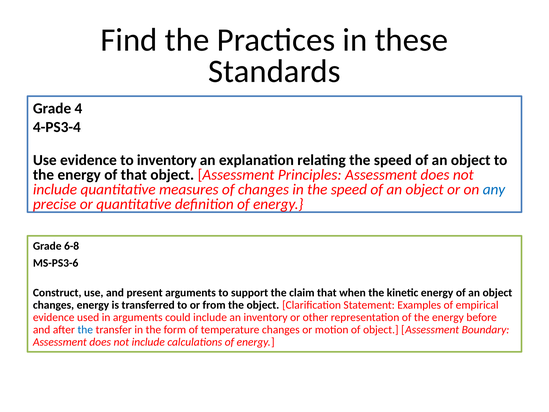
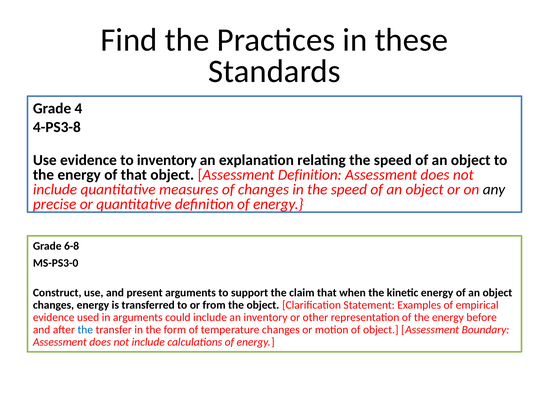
4-PS3-4: 4-PS3-4 -> 4-PS3-8
Assessment Principles: Principles -> Definition
any colour: blue -> black
MS-PS3-6: MS-PS3-6 -> MS-PS3-0
